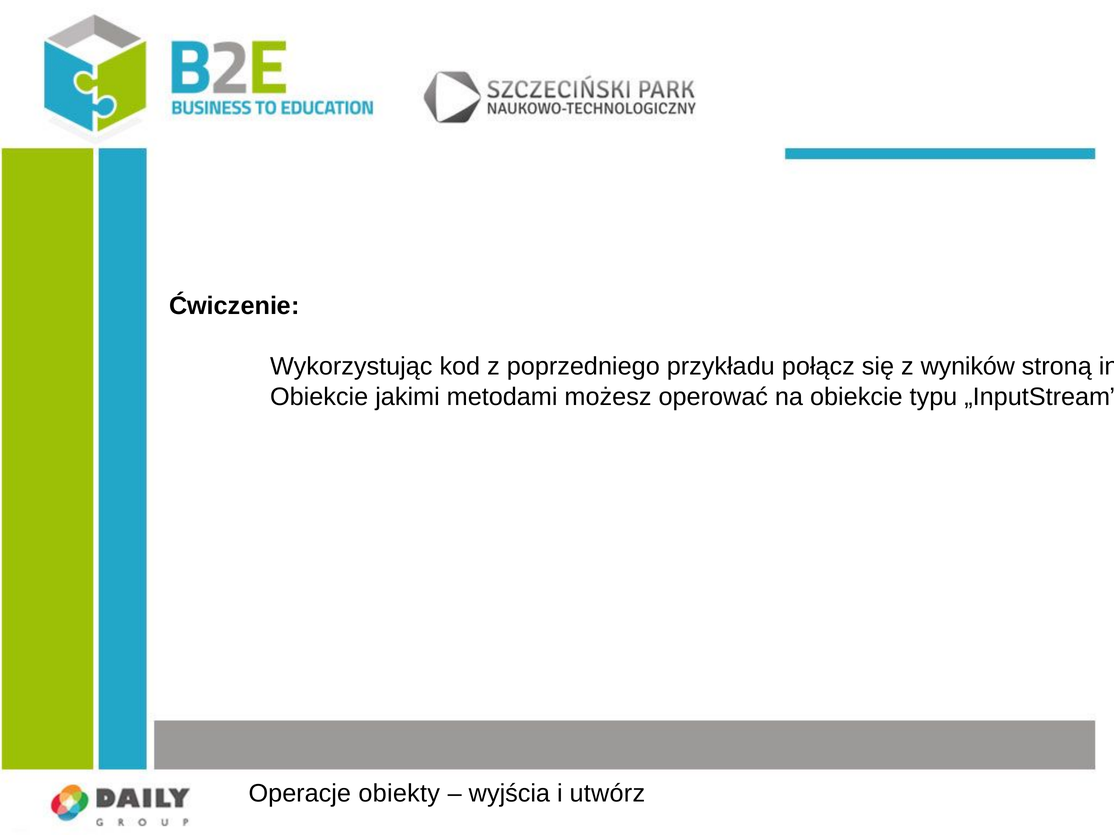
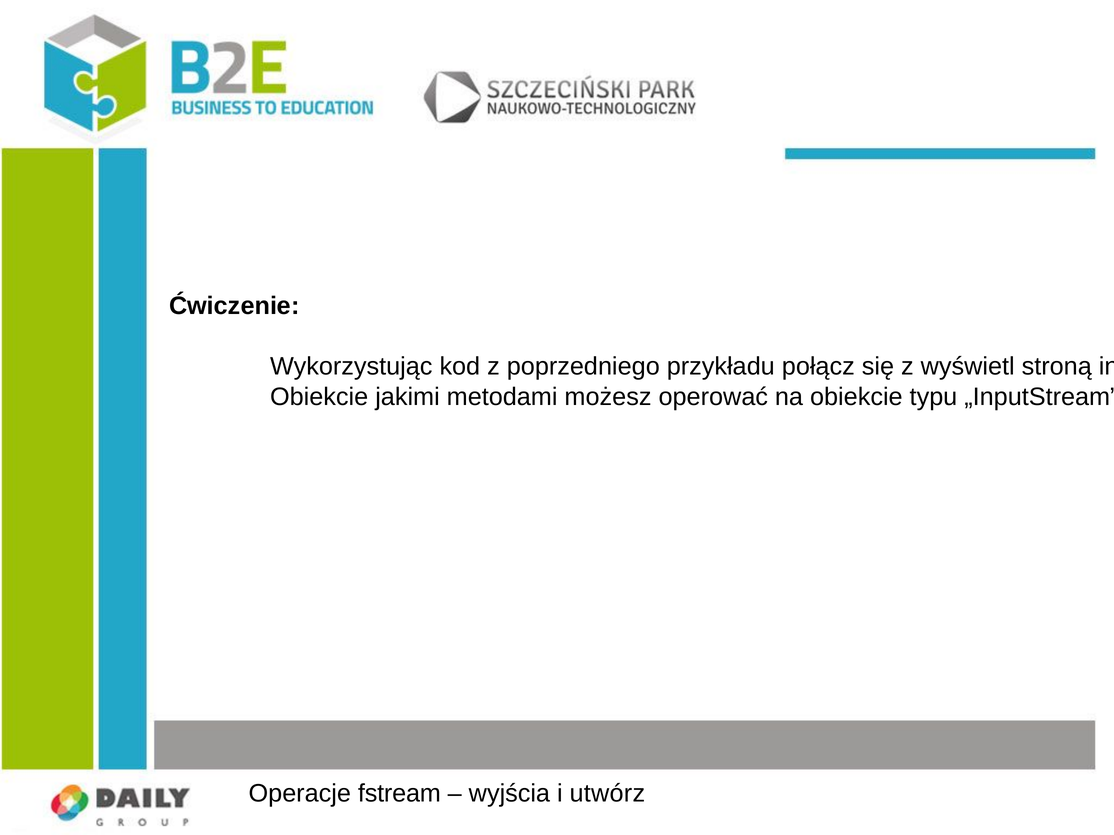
z wyników: wyników -> wyświetl
obiekty: obiekty -> fstream
